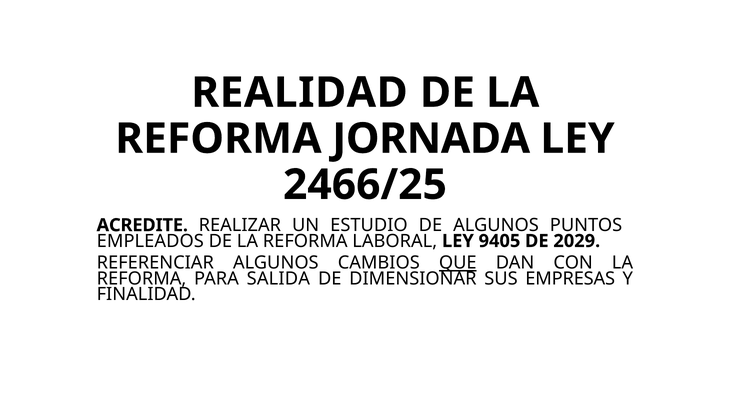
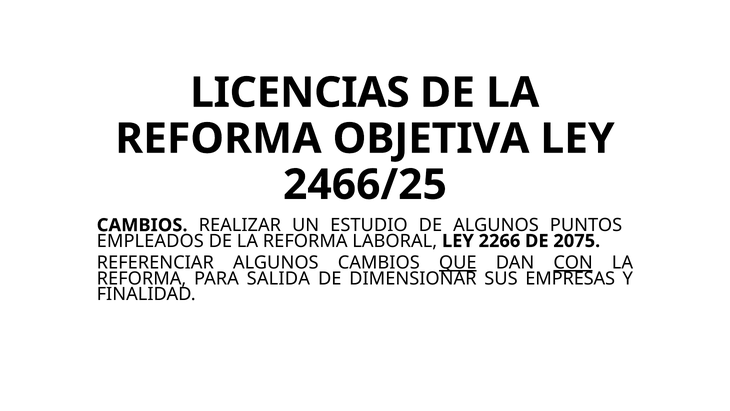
REALIDAD: REALIDAD -> LICENCIAS
JORNADA: JORNADA -> OBJETIVA
ACREDITE at (142, 225): ACREDITE -> CAMBIOS
9405: 9405 -> 2266
2029: 2029 -> 2075
CON underline: none -> present
